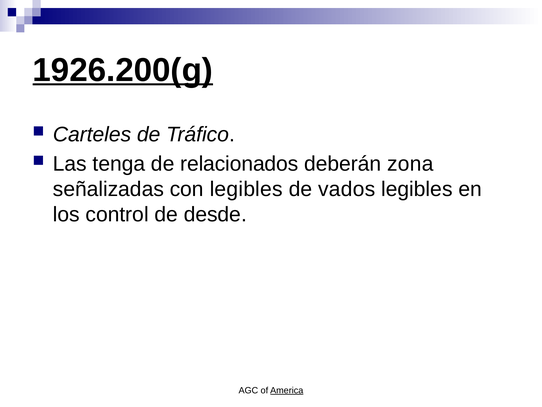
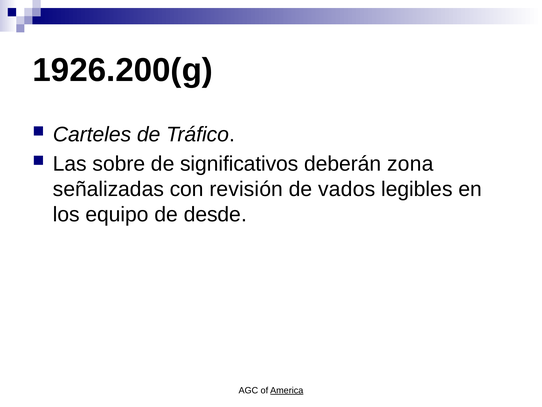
1926.200(g underline: present -> none
tenga: tenga -> sobre
relacionados: relacionados -> significativos
con legibles: legibles -> revisión
control: control -> equipo
